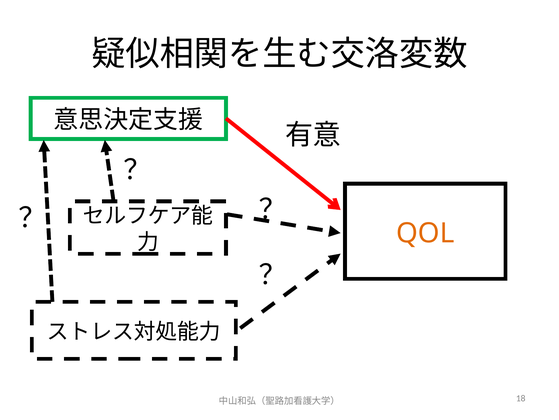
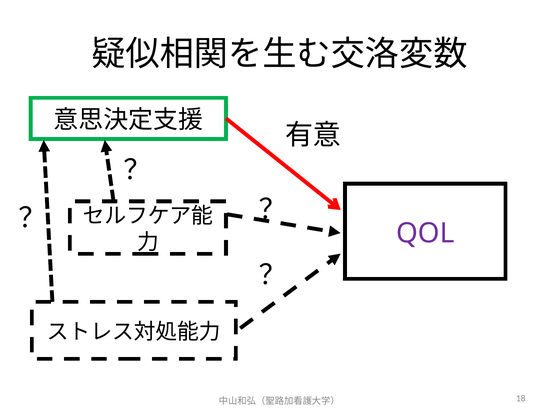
QOL colour: orange -> purple
